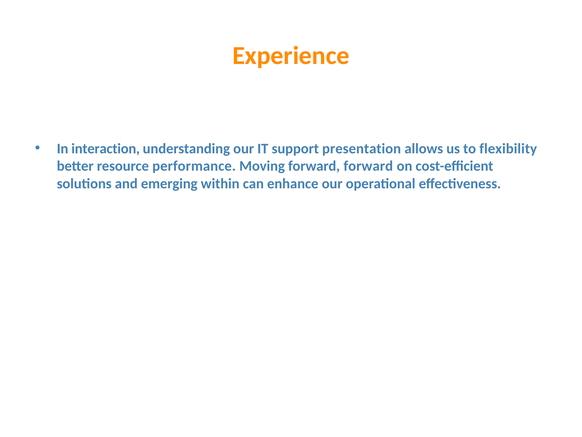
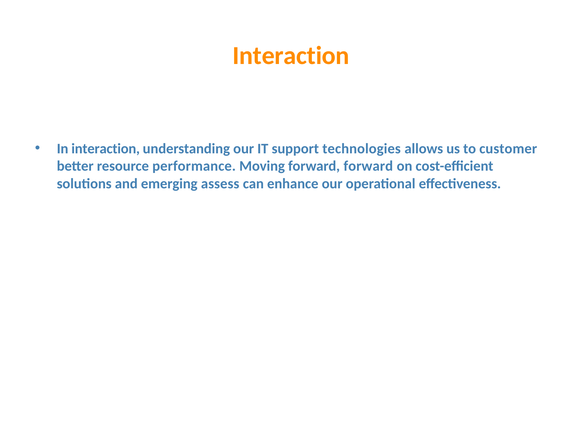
Experience at (291, 56): Experience -> Interaction
presentation: presentation -> technologies
flexibility: flexibility -> customer
within: within -> assess
